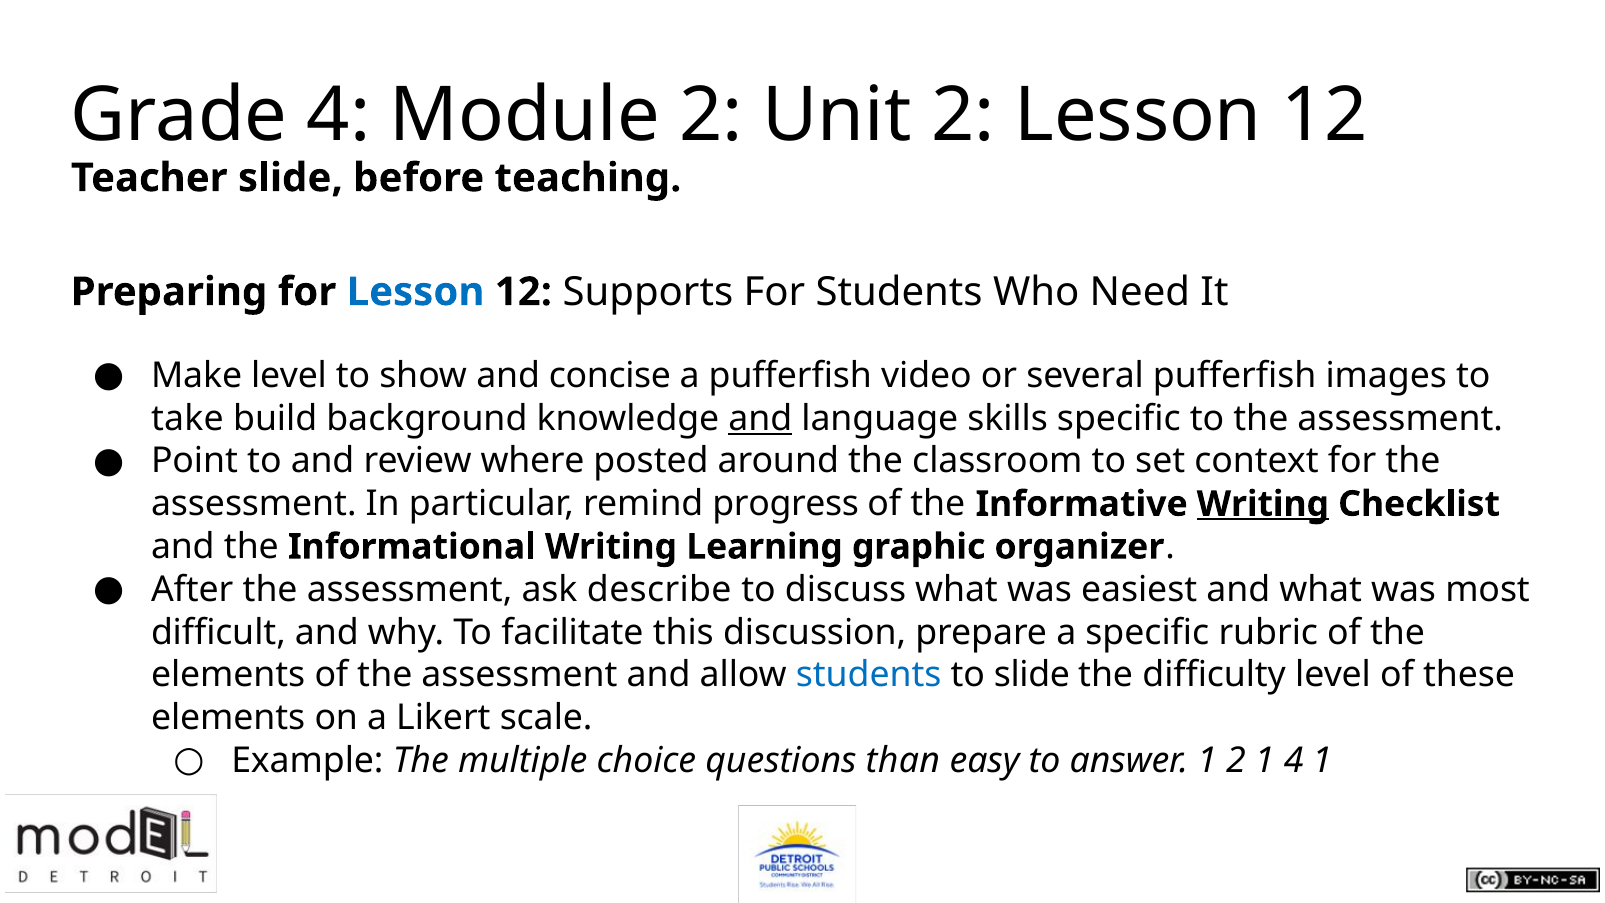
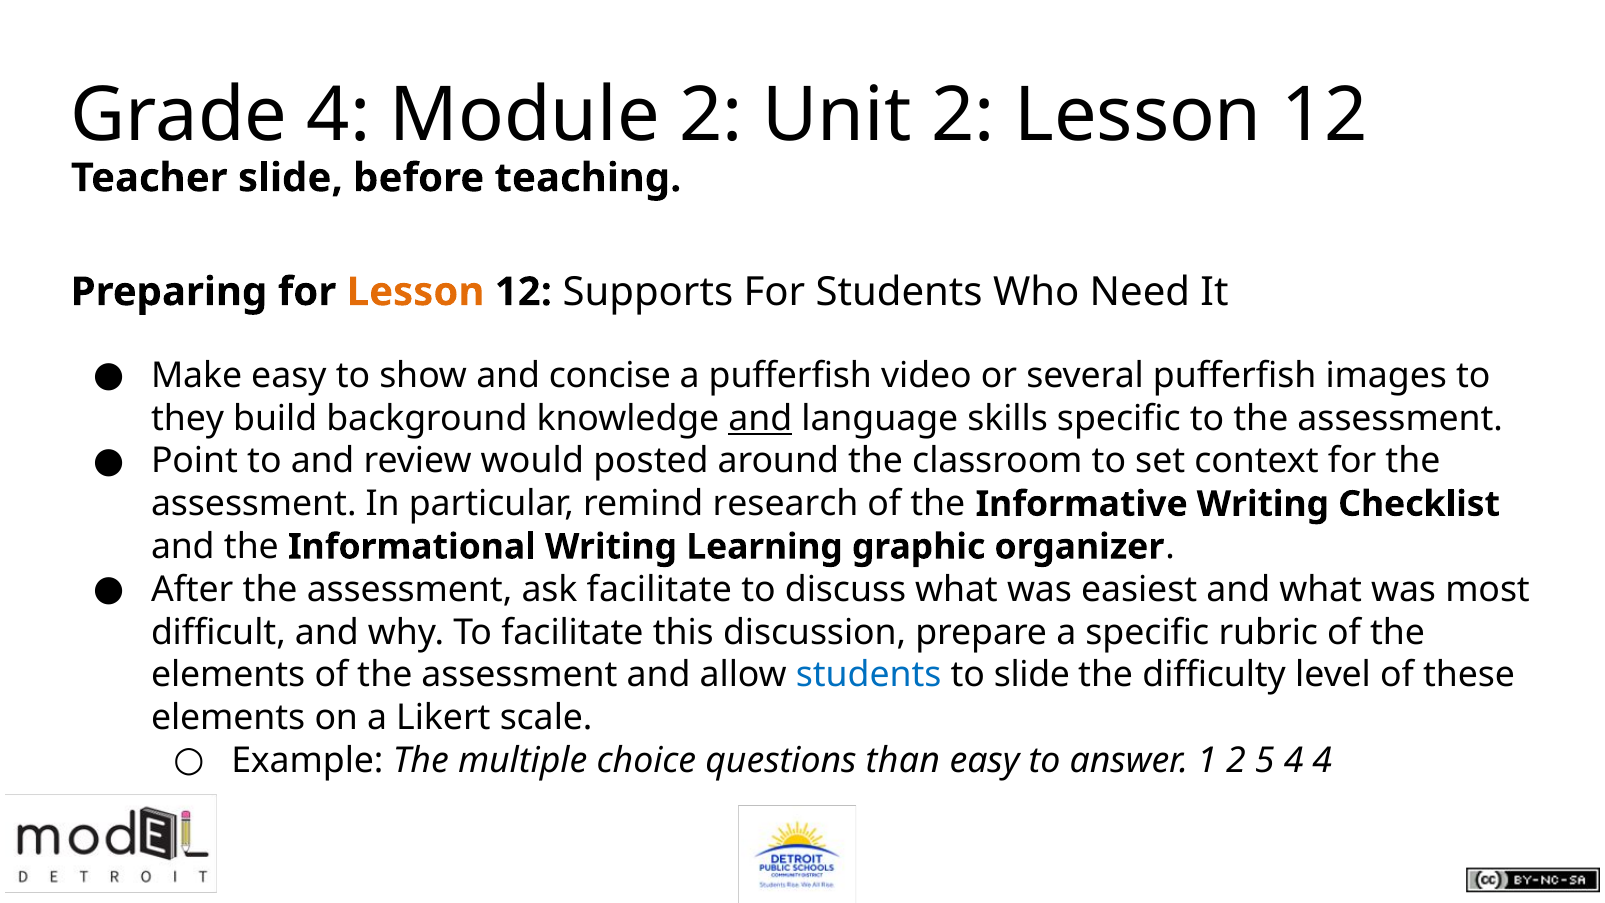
Lesson at (416, 292) colour: blue -> orange
Make level: level -> easy
take: take -> they
where: where -> would
progress: progress -> research
Writing at (1263, 504) underline: present -> none
ask describe: describe -> facilitate
2 1: 1 -> 5
4 1: 1 -> 4
